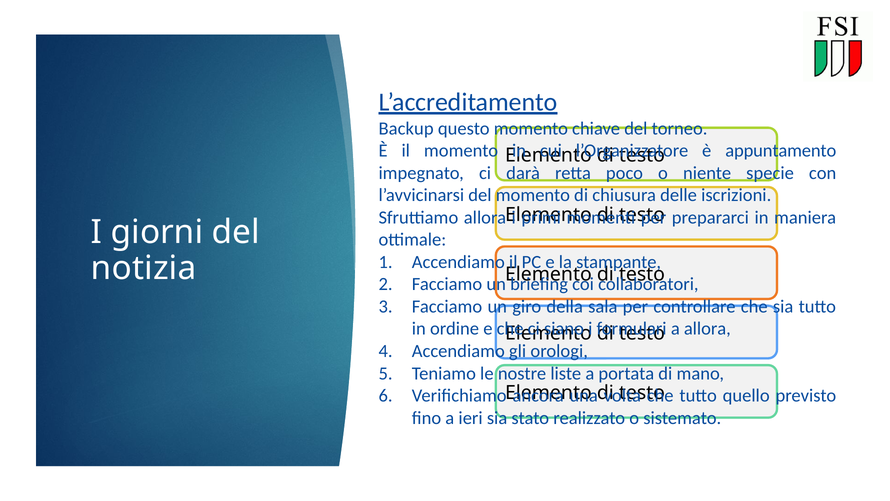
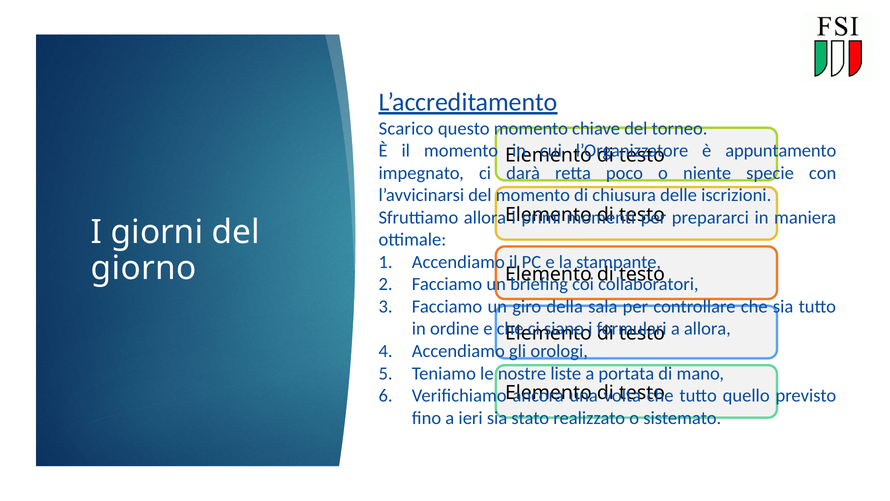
Backup: Backup -> Scarico
notizia: notizia -> giorno
